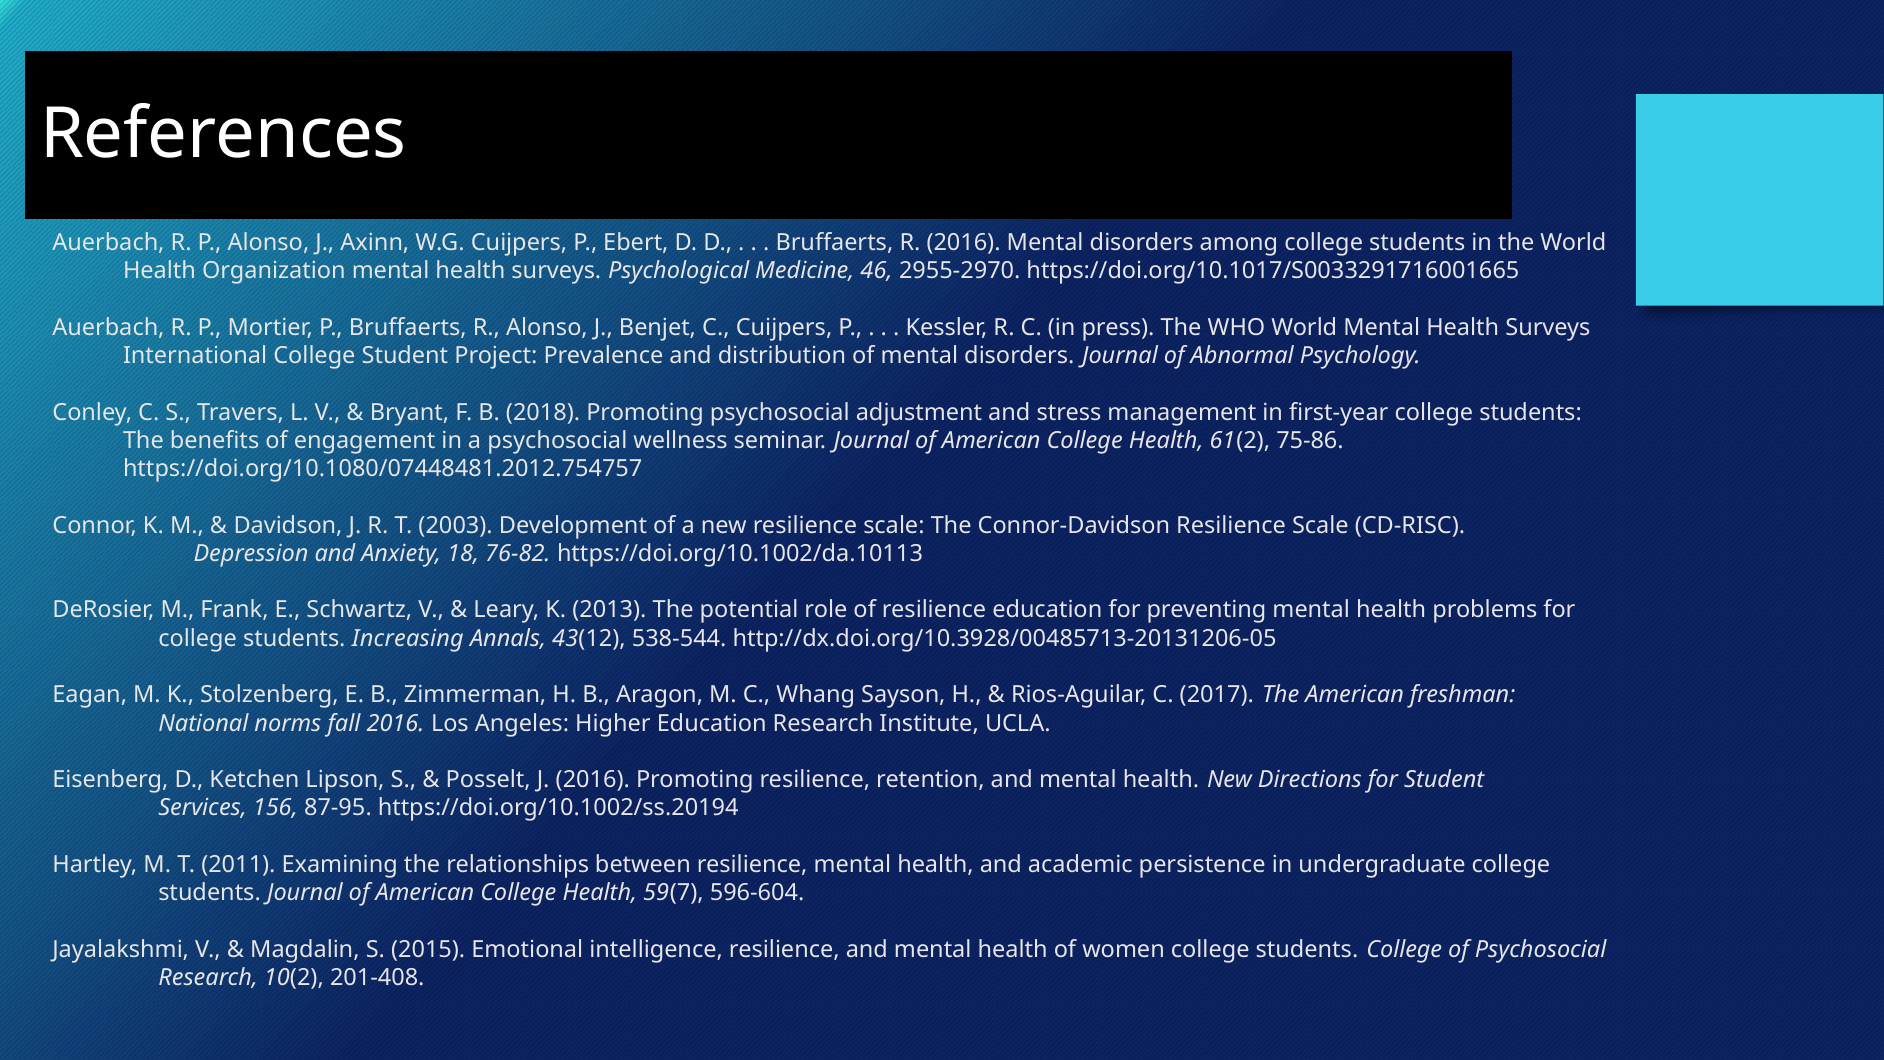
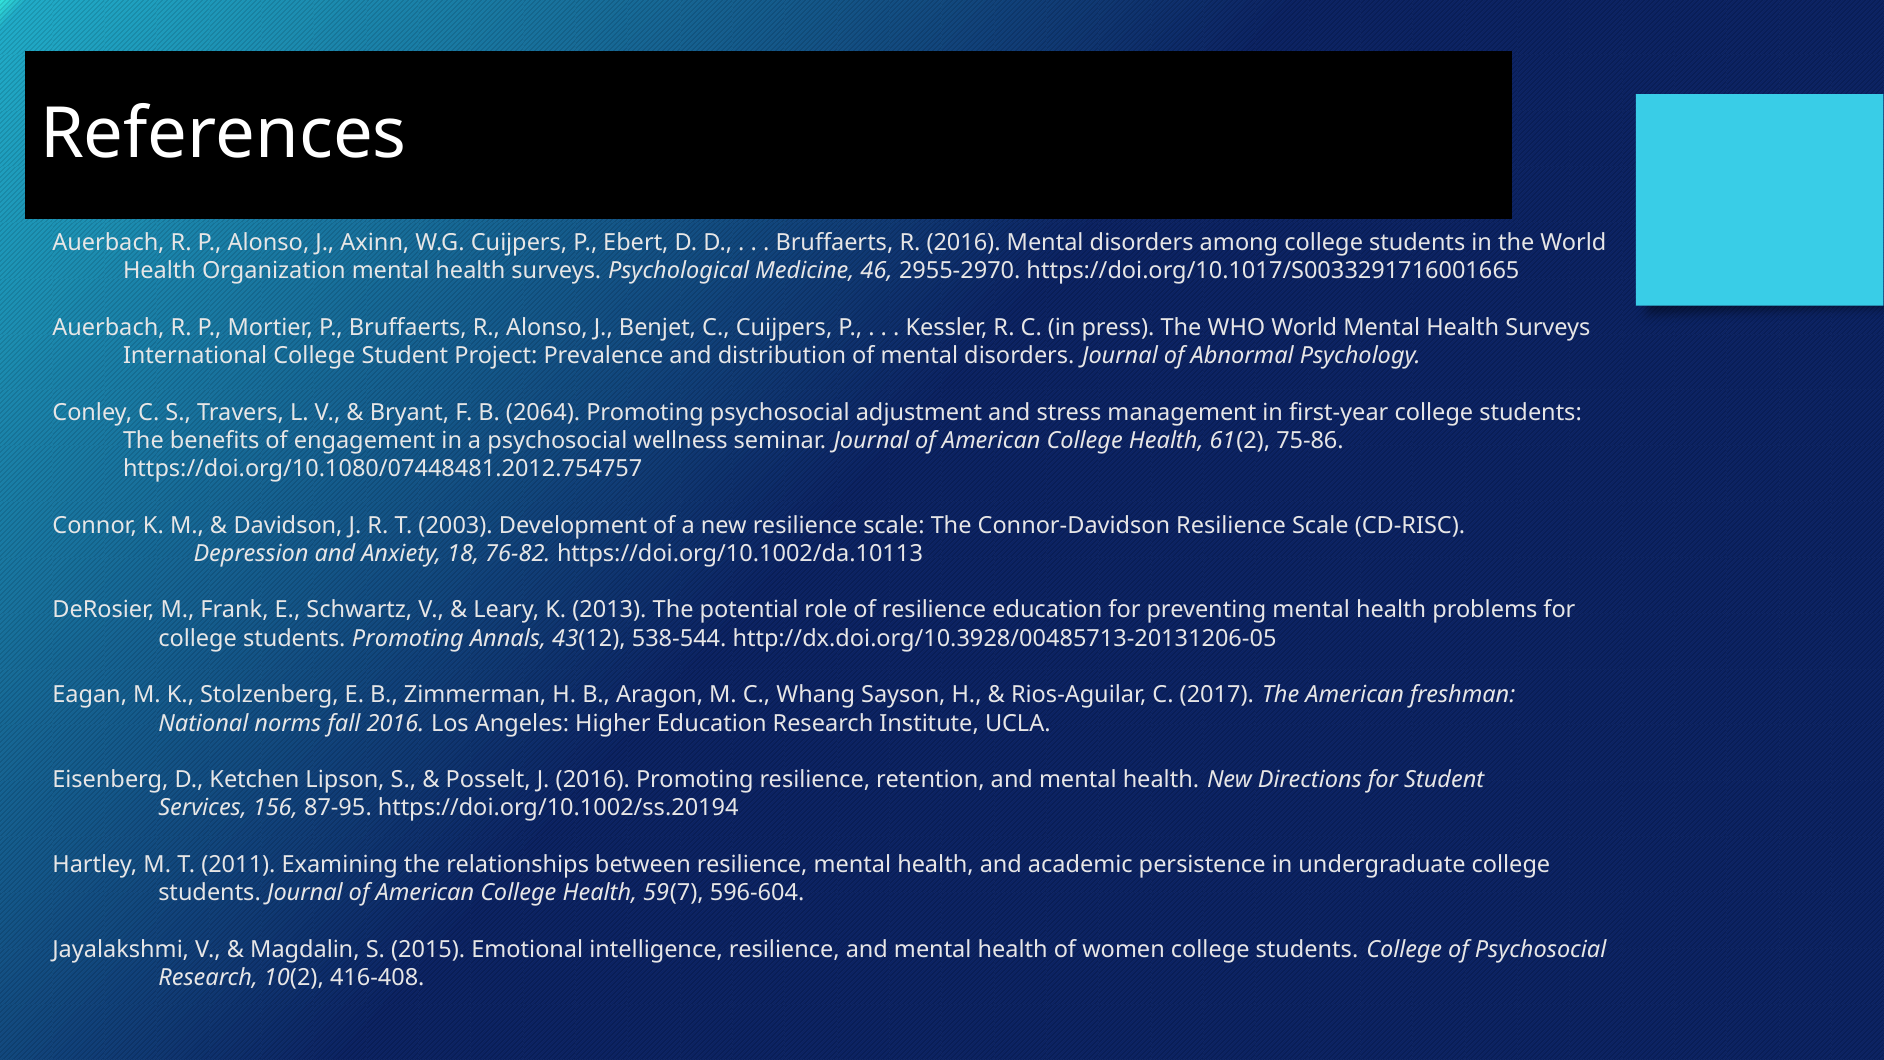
2018: 2018 -> 2064
students Increasing: Increasing -> Promoting
201-408: 201-408 -> 416-408
